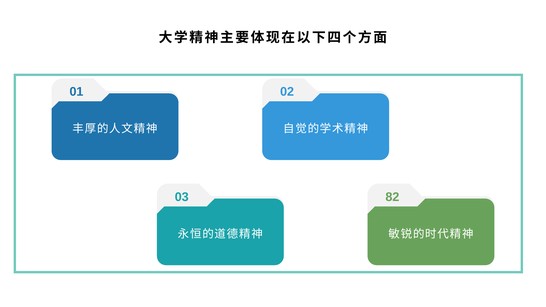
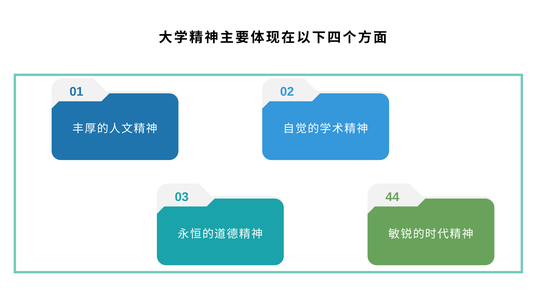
82: 82 -> 44
